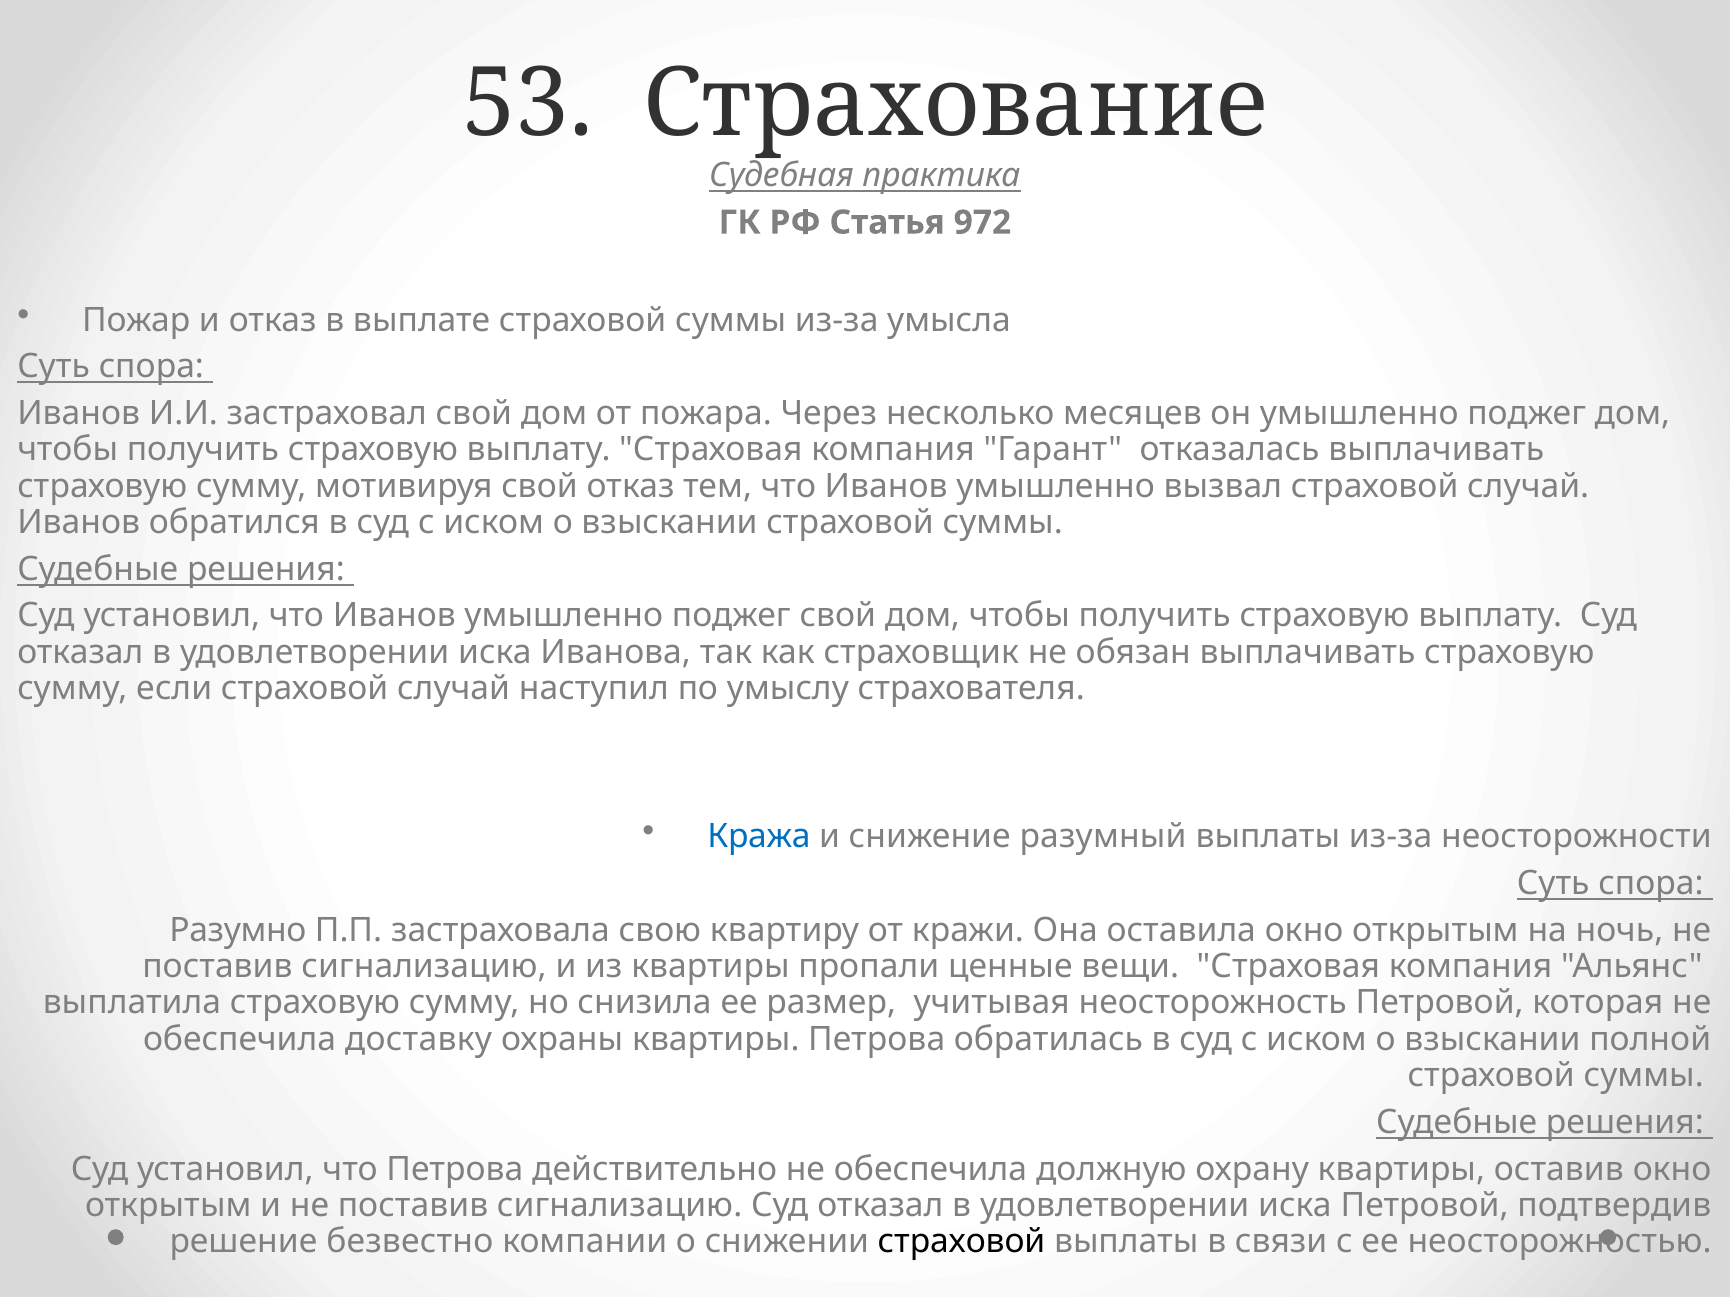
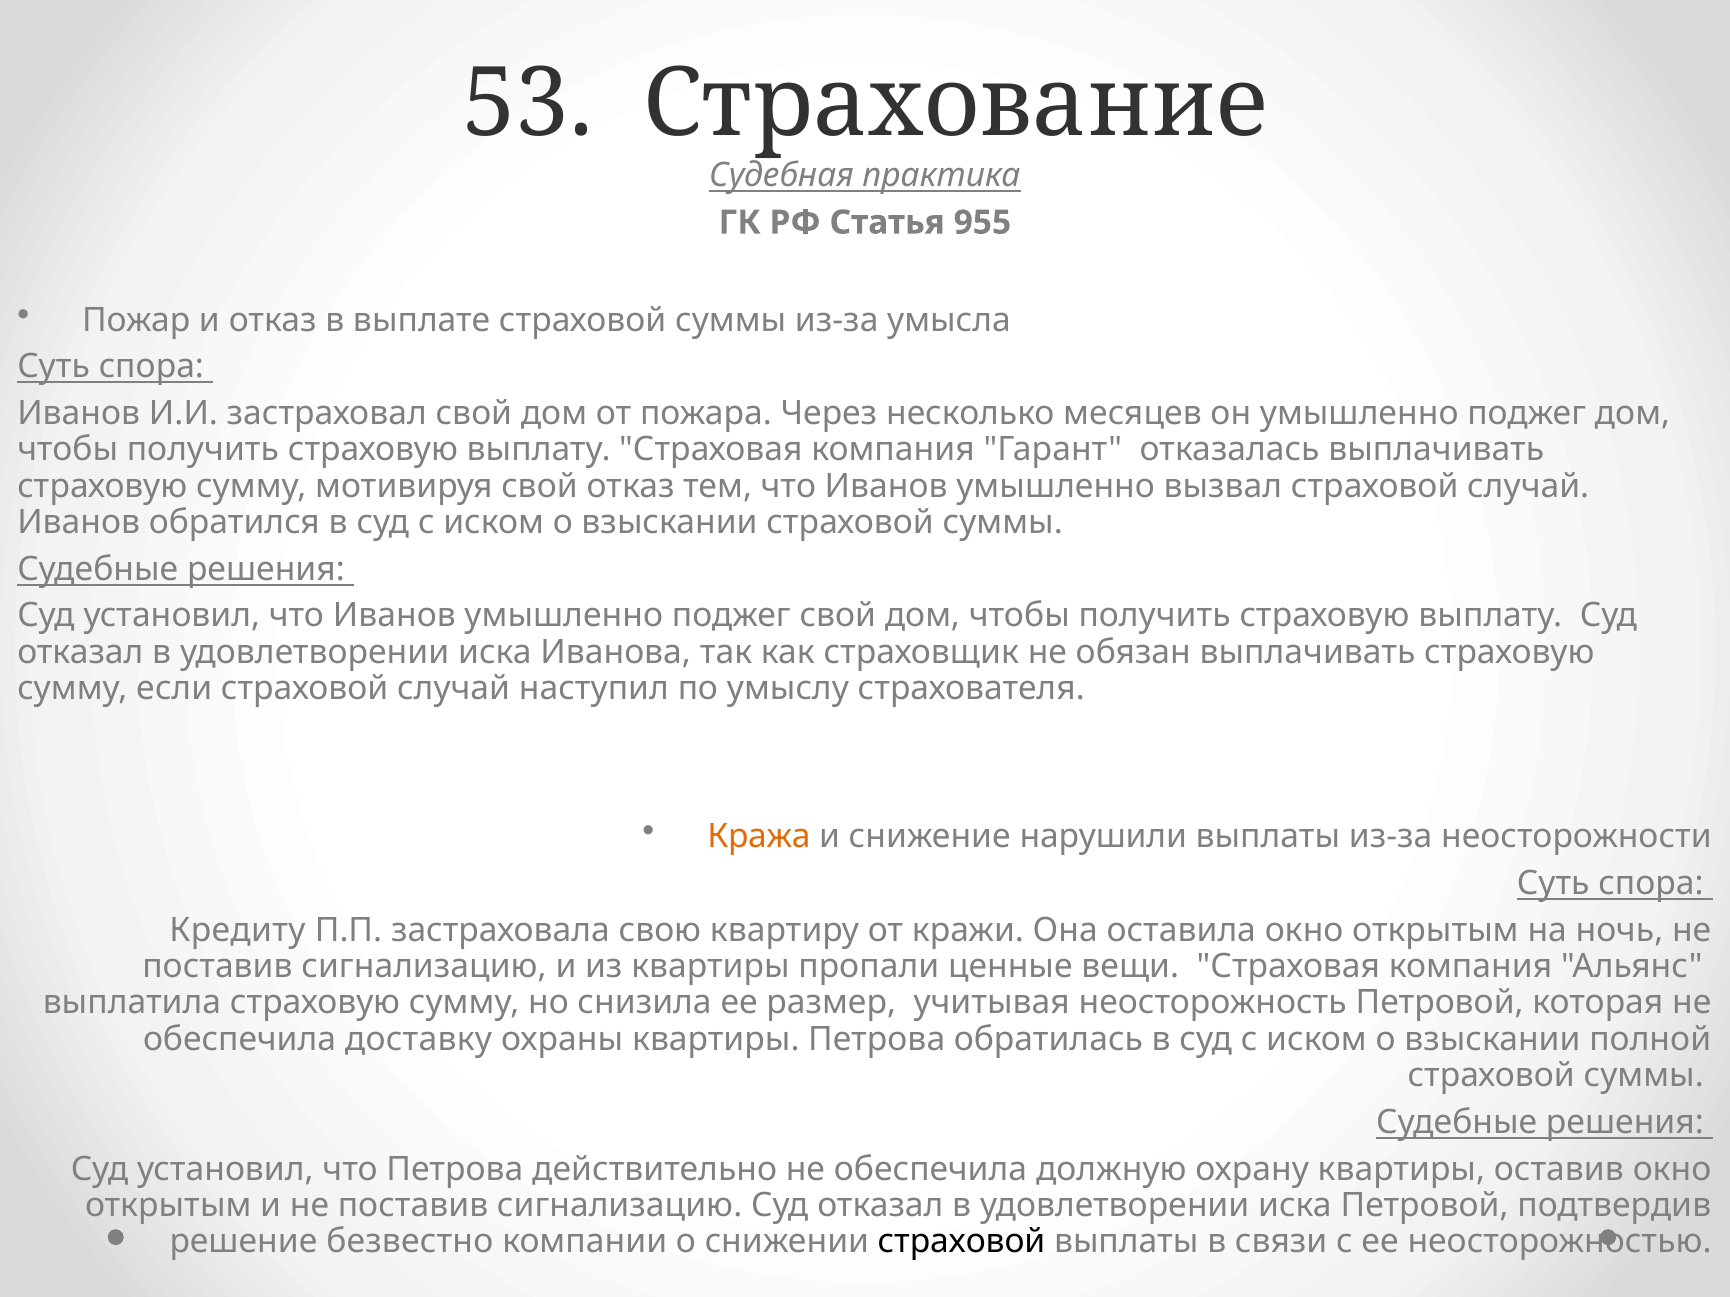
972: 972 -> 955
Кража colour: blue -> orange
разумный: разумный -> нарушили
Разумно: Разумно -> Кредиту
